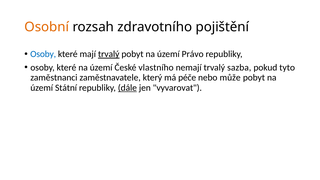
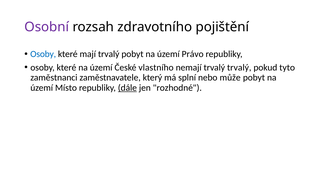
Osobní colour: orange -> purple
trvalý at (109, 54) underline: present -> none
trvalý sazba: sazba -> trvalý
péče: péče -> splní
Státní: Státní -> Místo
vyvarovat: vyvarovat -> rozhodné
